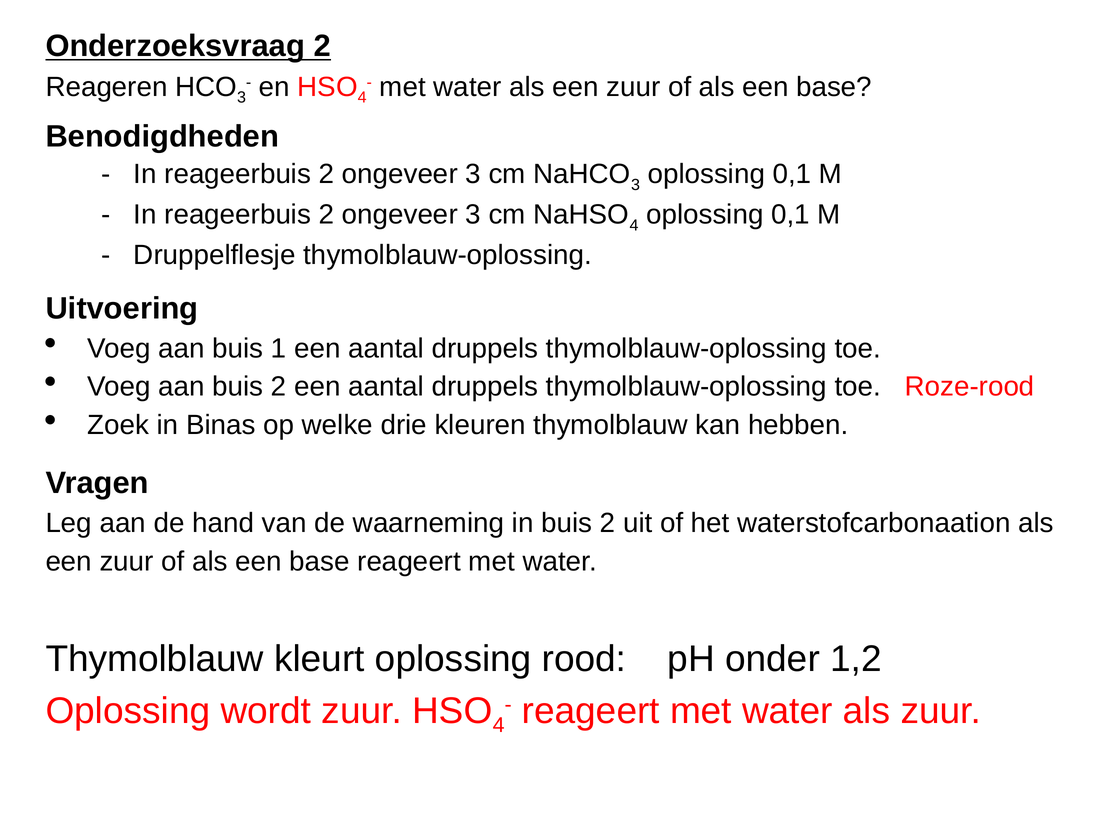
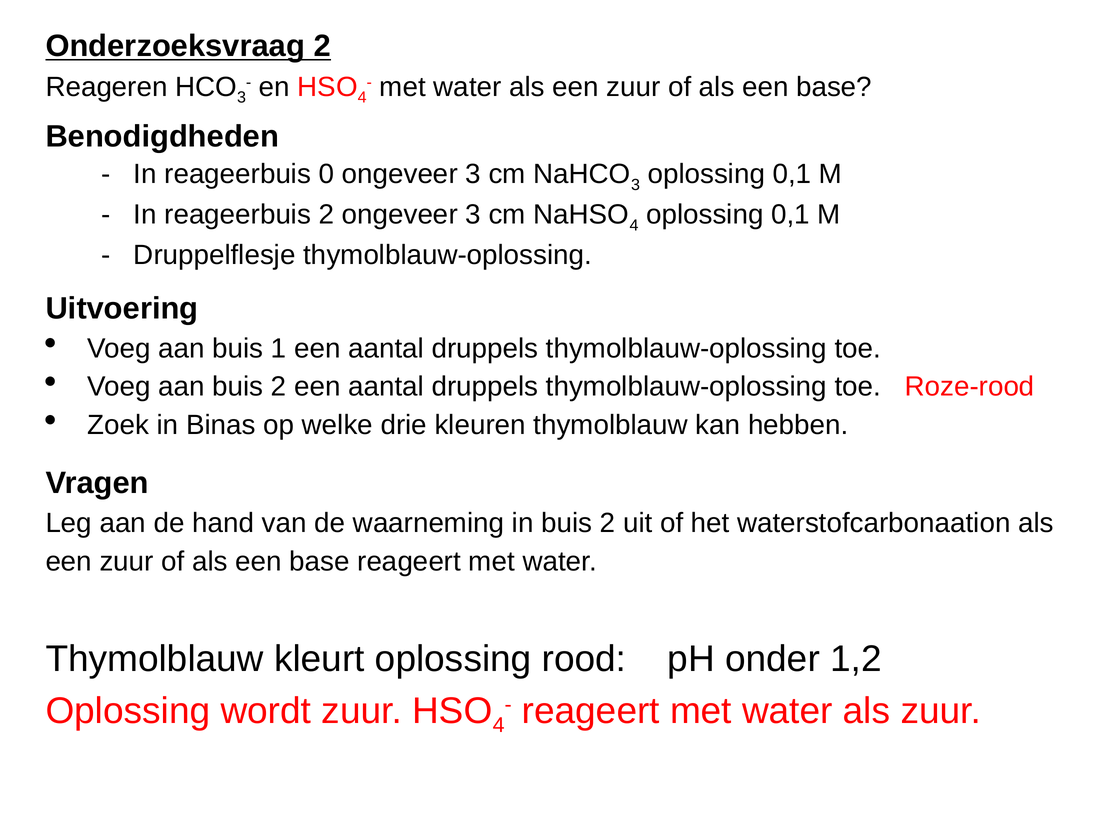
2 at (326, 174): 2 -> 0
